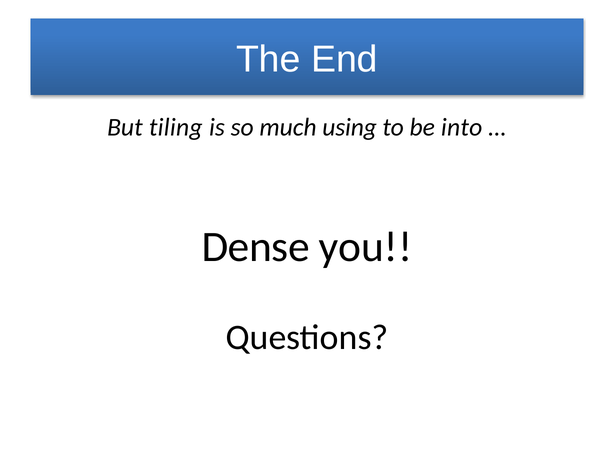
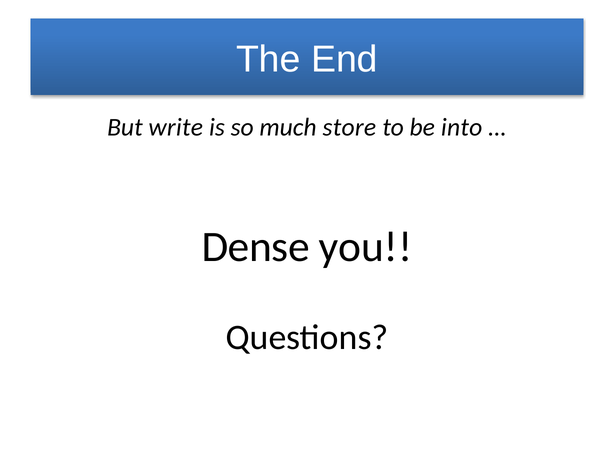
tiling: tiling -> write
using: using -> store
